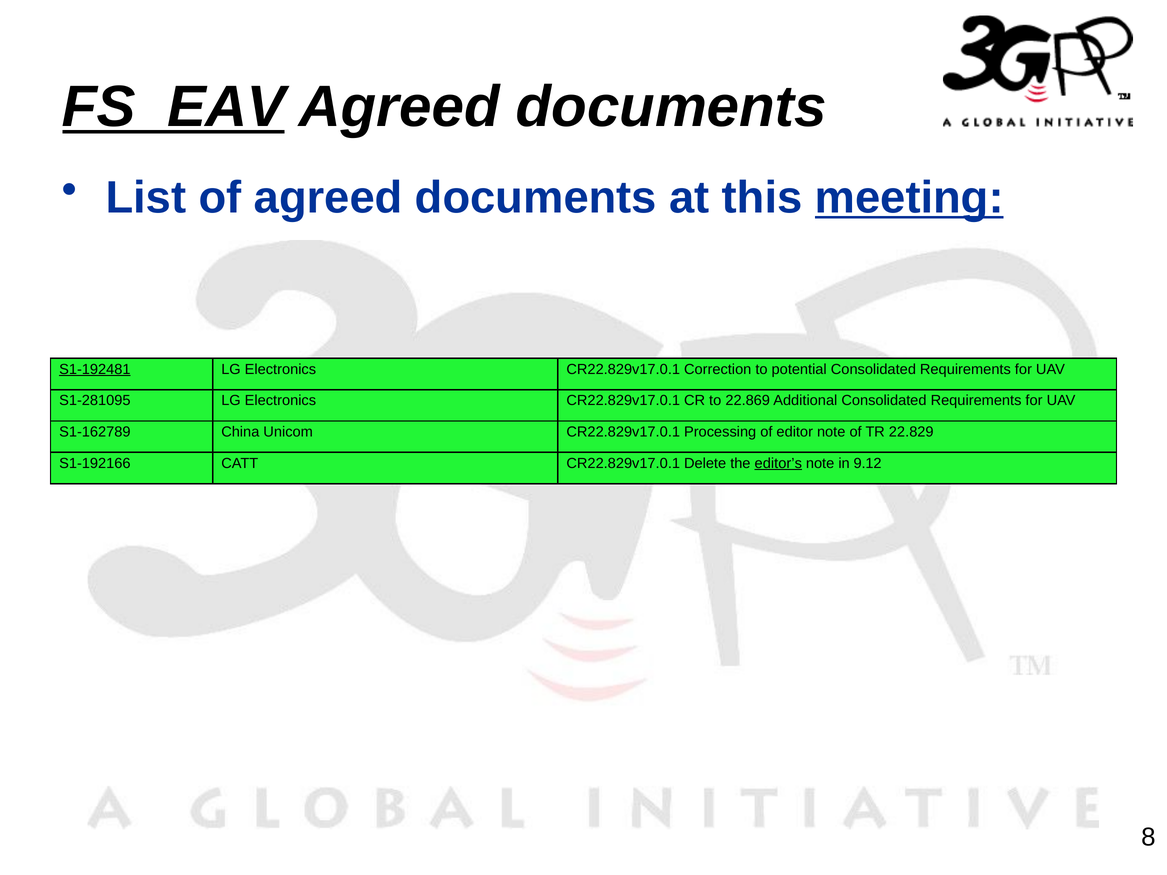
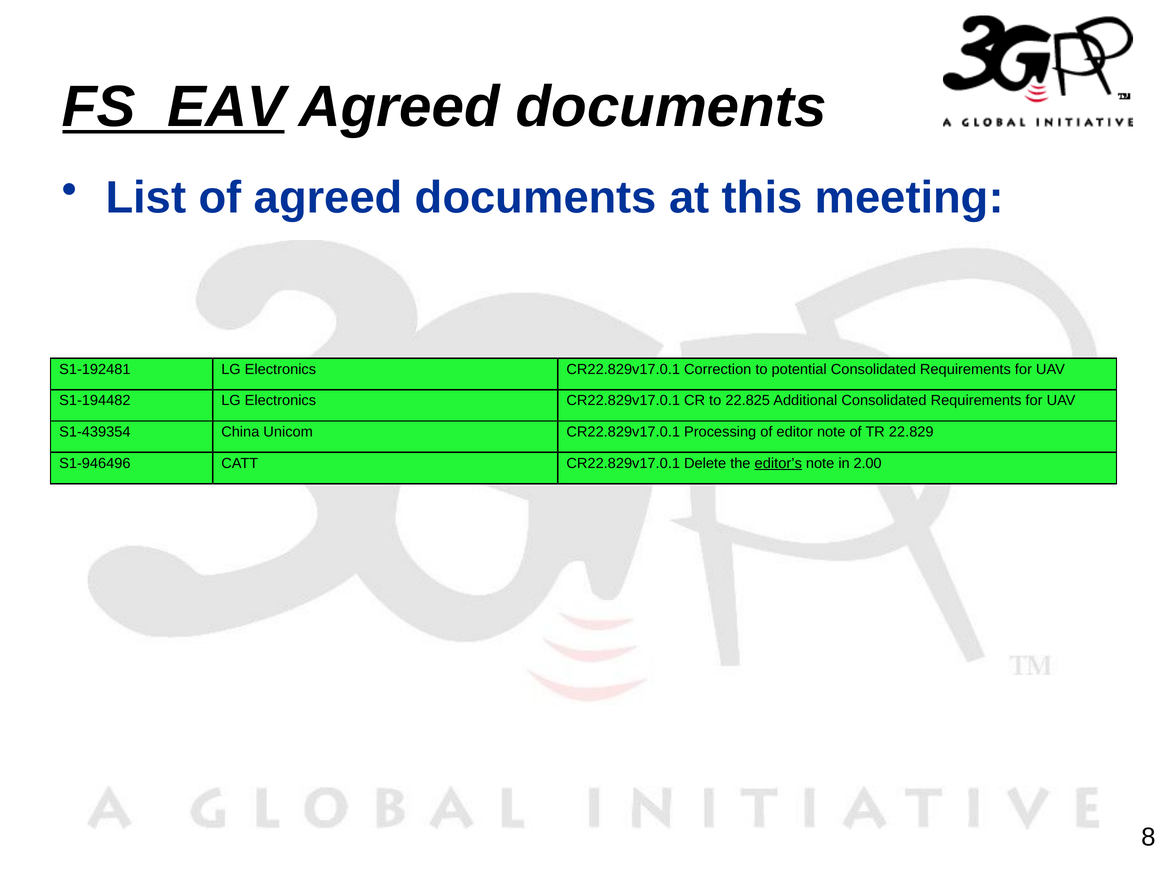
meeting underline: present -> none
S1-192481 underline: present -> none
S1-281095: S1-281095 -> S1-194482
22.869: 22.869 -> 22.825
S1-162789: S1-162789 -> S1-439354
S1-192166: S1-192166 -> S1-946496
9.12: 9.12 -> 2.00
